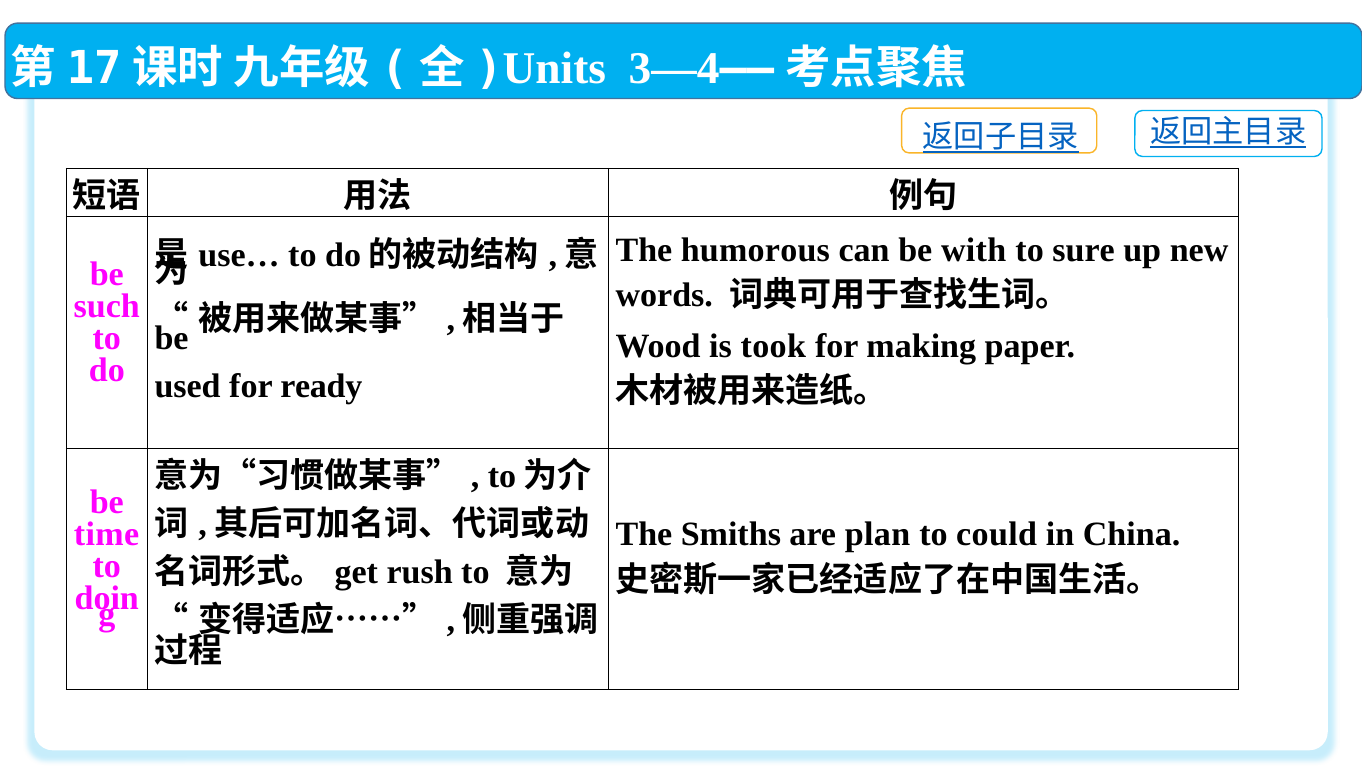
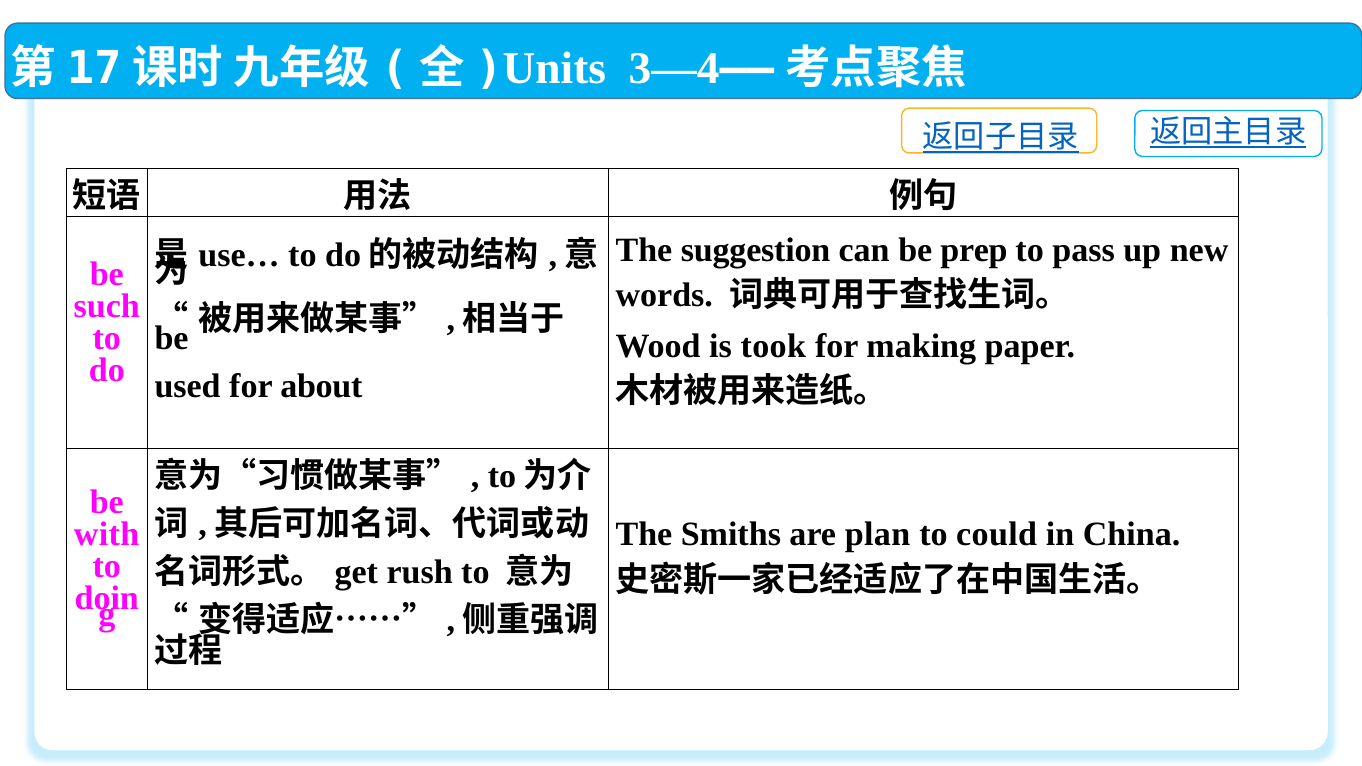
humorous: humorous -> suggestion
with: with -> prep
sure: sure -> pass
ready: ready -> about
time: time -> with
